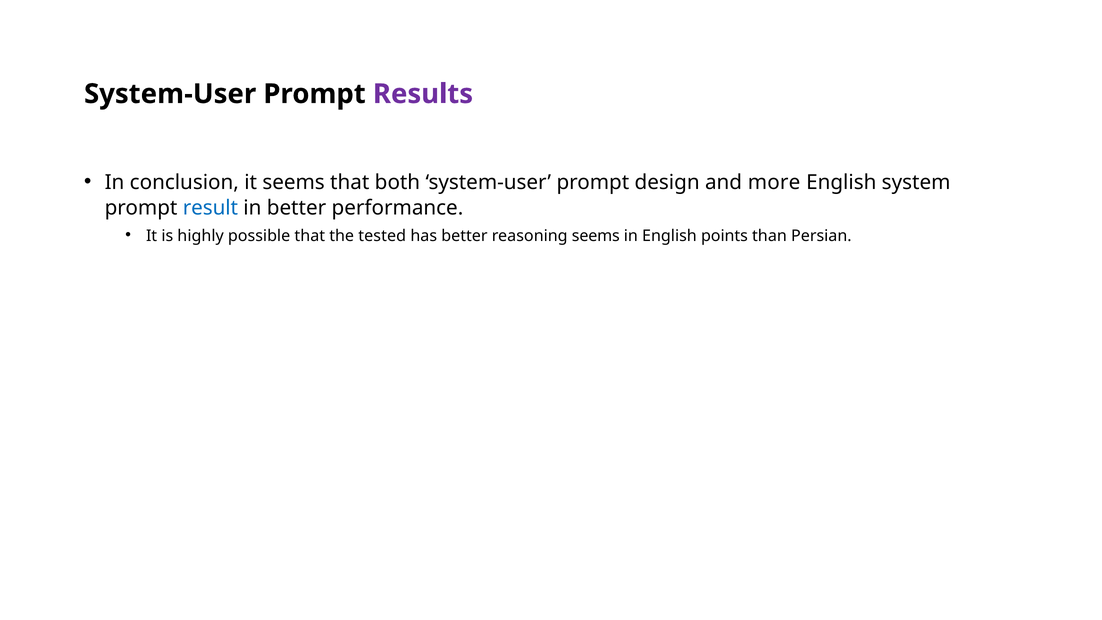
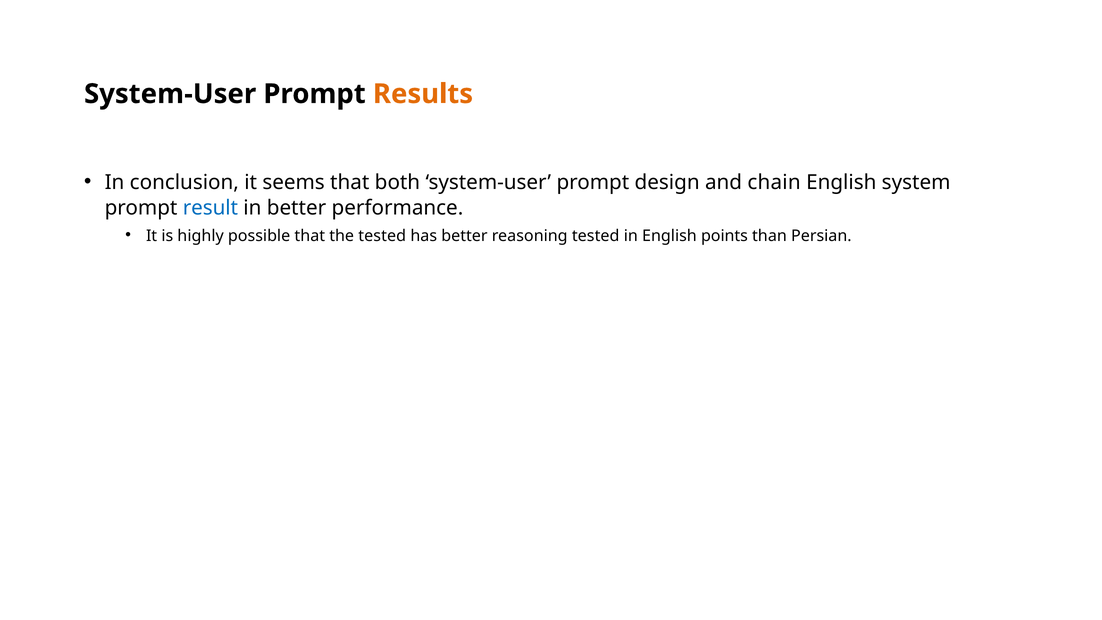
Results colour: purple -> orange
more: more -> chain
reasoning seems: seems -> tested
